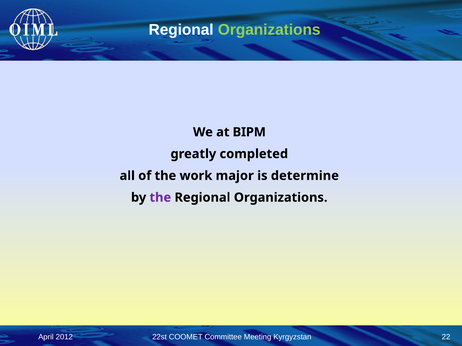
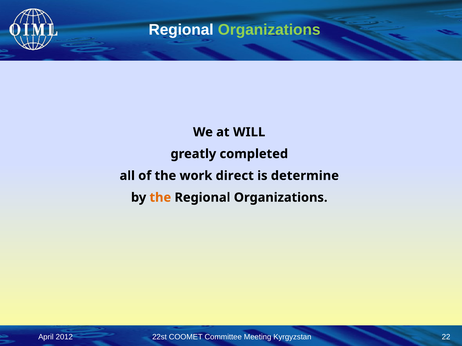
BIPM: BIPM -> WILL
major: major -> direct
the at (160, 198) colour: purple -> orange
